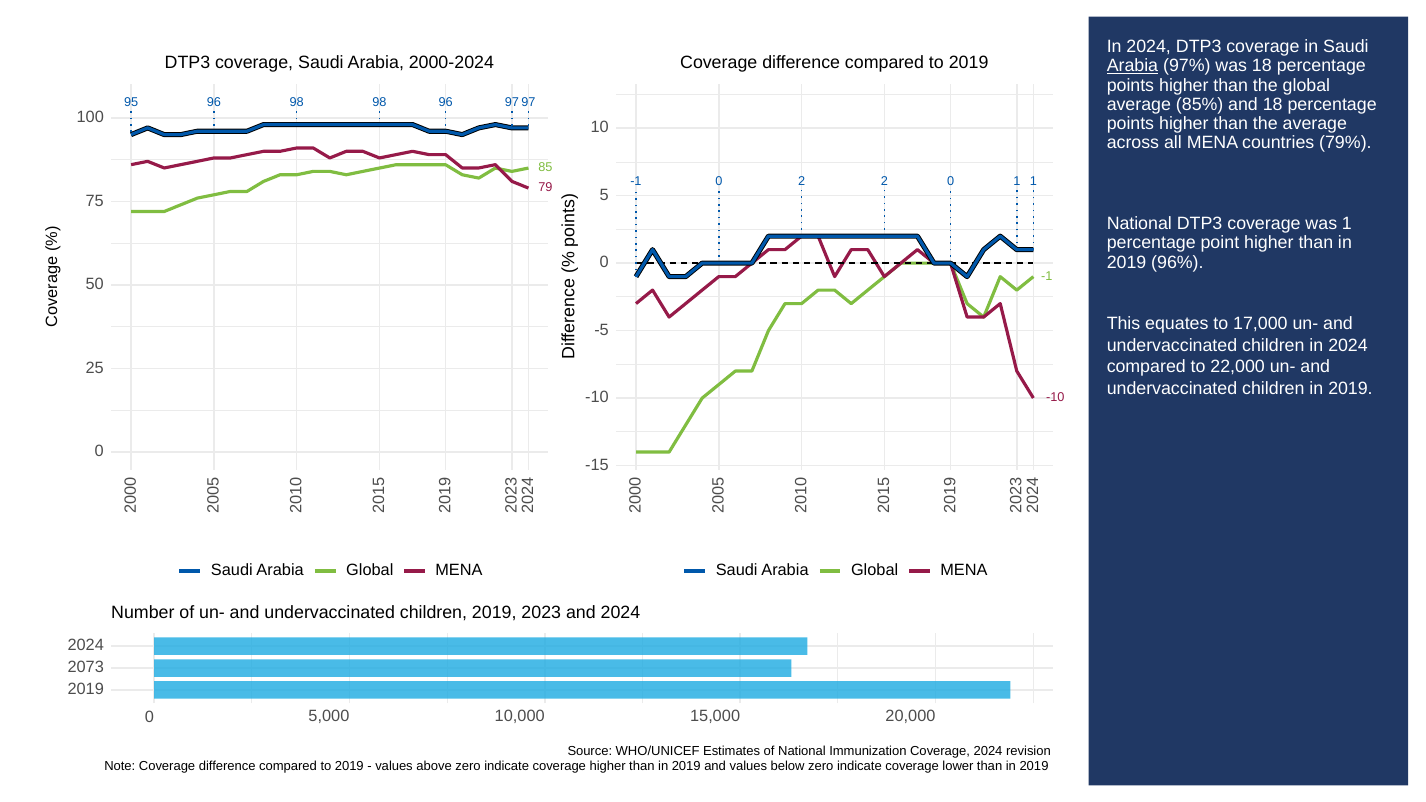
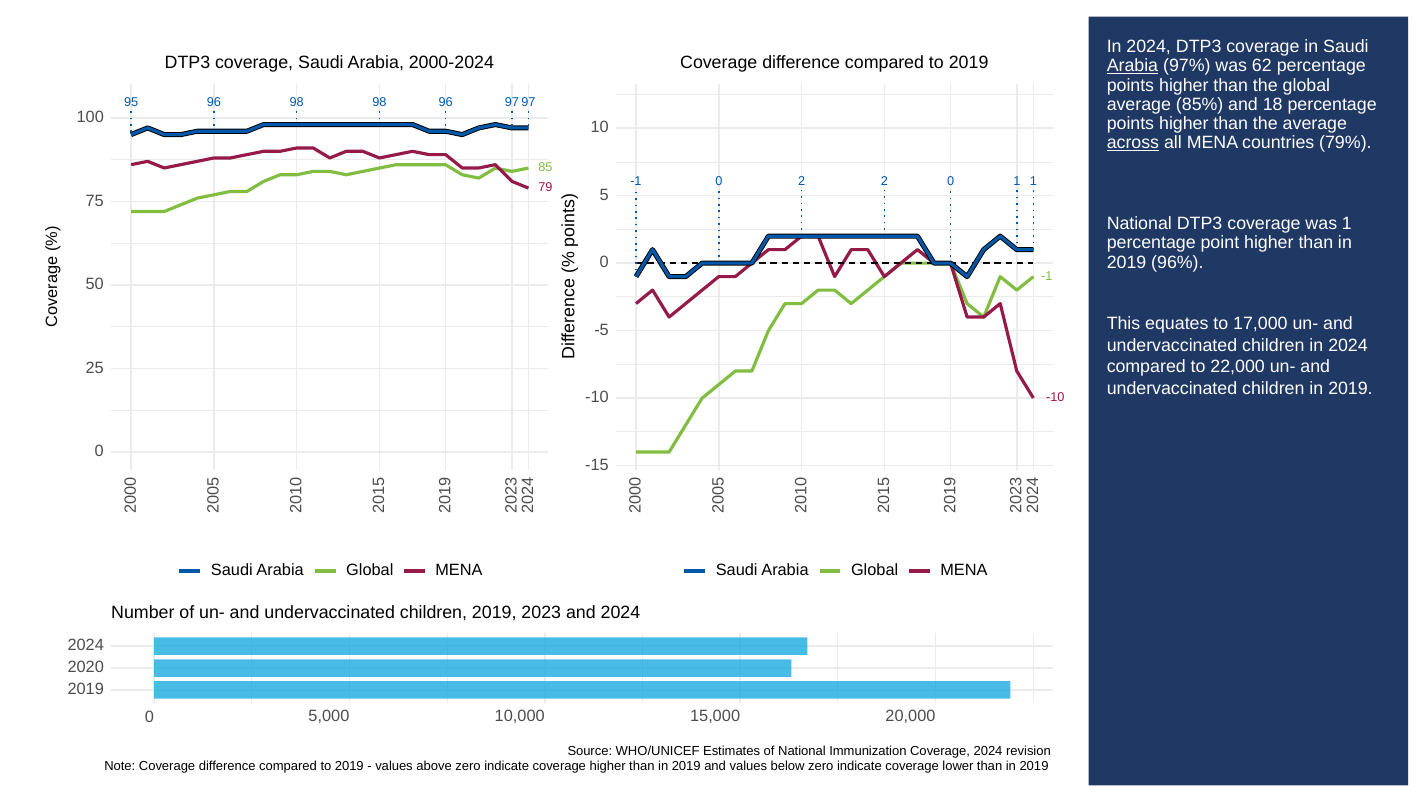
was 18: 18 -> 62
across underline: none -> present
2073: 2073 -> 2020
